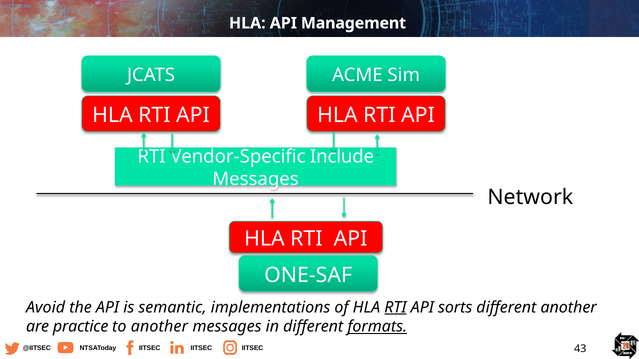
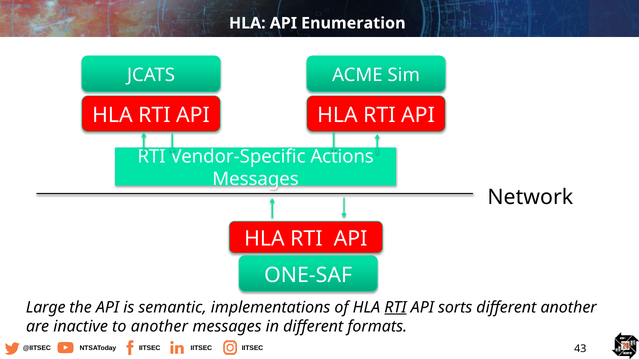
Management: Management -> Enumeration
Include: Include -> Actions
Avoid: Avoid -> Large
practice: practice -> inactive
formats underline: present -> none
